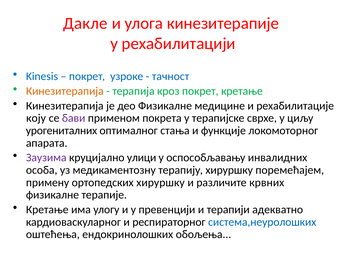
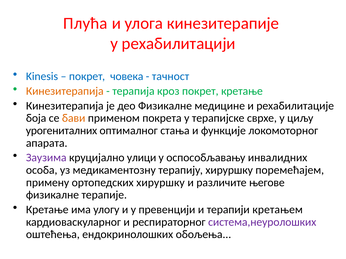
Дакле: Дакле -> Плућа
узроке: узроке -> човека
коју: коју -> боја
бави colour: purple -> orange
крвних: крвних -> његове
адекватно: адекватно -> кретањем
система,неуролошких colour: blue -> purple
